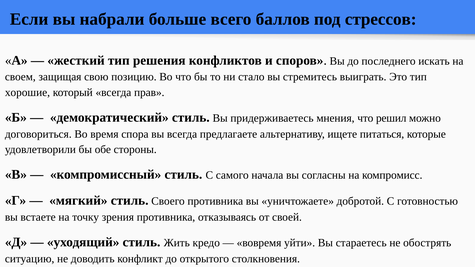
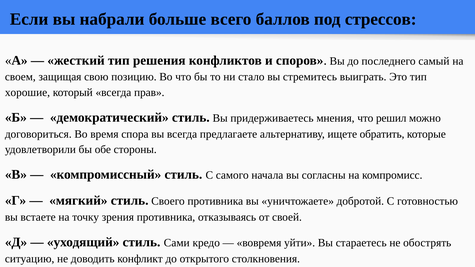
искать: искать -> самый
питаться: питаться -> обратить
Жить: Жить -> Сами
